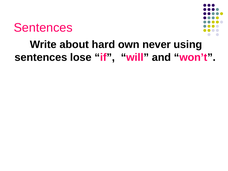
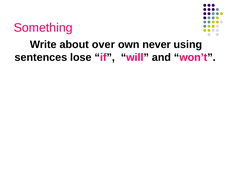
Sentences at (43, 28): Sentences -> Something
hard: hard -> over
